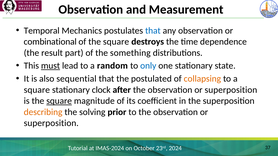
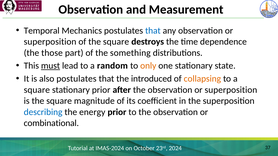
combinational at (50, 42): combinational -> superposition
result: result -> those
only colour: blue -> orange
also sequential: sequential -> postulates
postulated: postulated -> introduced
stationary clock: clock -> prior
square at (59, 101) underline: present -> none
describing colour: orange -> blue
solving: solving -> energy
superposition at (51, 124): superposition -> combinational
